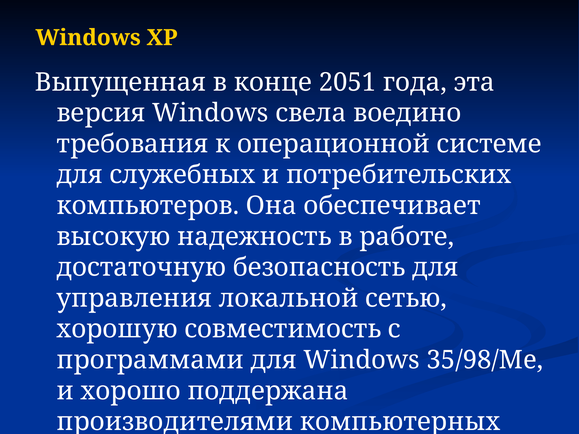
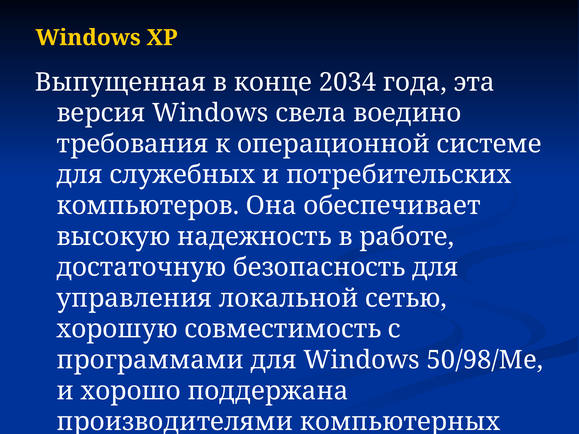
2051: 2051 -> 2034
35/98/Me: 35/98/Me -> 50/98/Me
